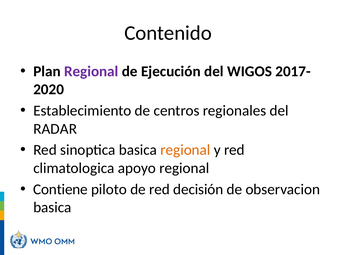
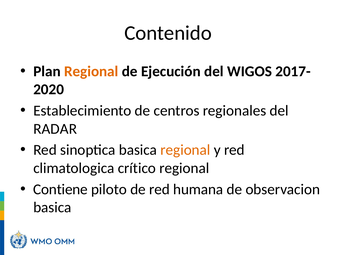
Regional at (91, 72) colour: purple -> orange
apoyo: apoyo -> crítico
decisión: decisión -> humana
